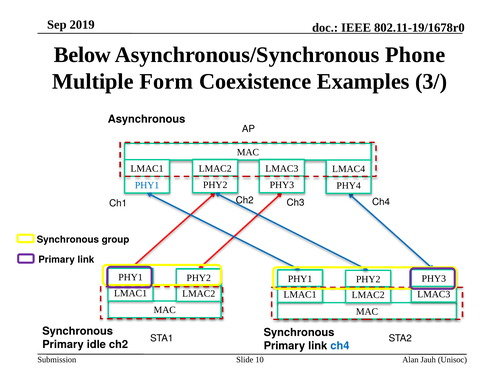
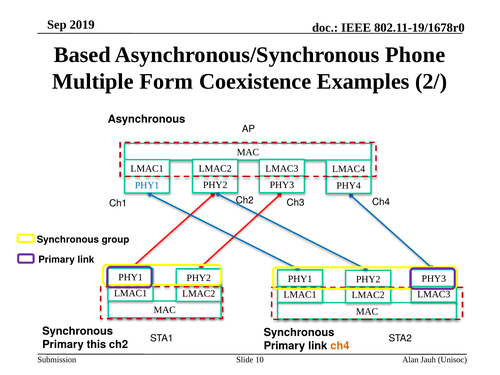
Below: Below -> Based
3/: 3/ -> 2/
idle: idle -> this
ch4 at (340, 346) colour: blue -> orange
